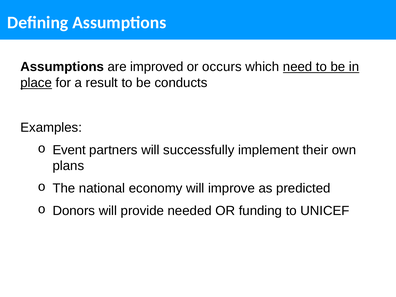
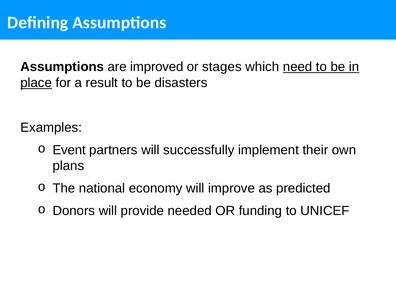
occurs: occurs -> stages
conducts: conducts -> disasters
